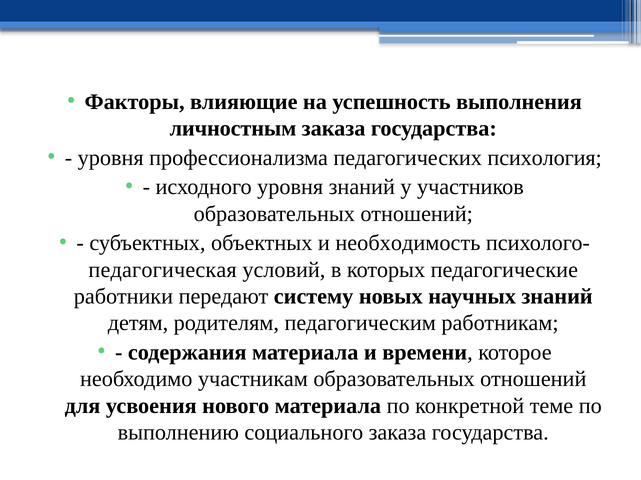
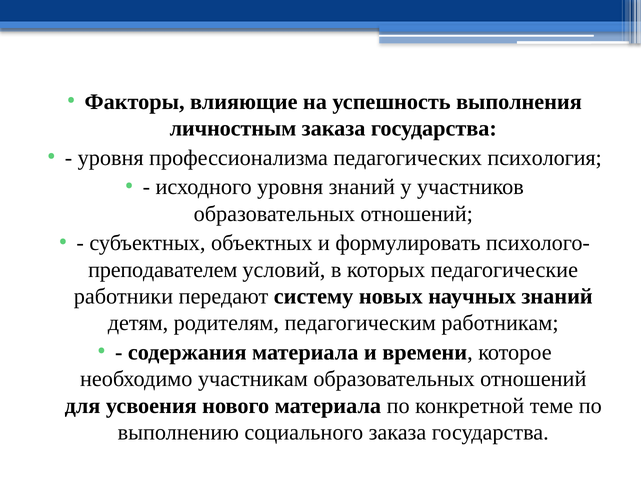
необходимость: необходимость -> формулировать
педагогическая: педагогическая -> преподавателем
